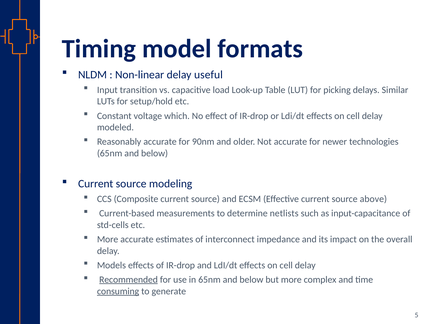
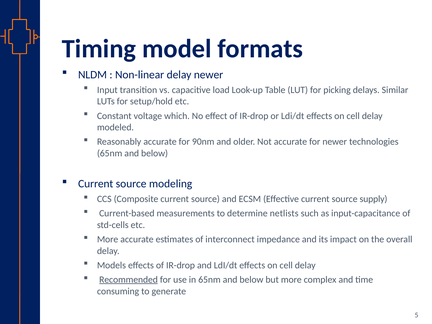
delay useful: useful -> newer
above: above -> supply
consuming underline: present -> none
